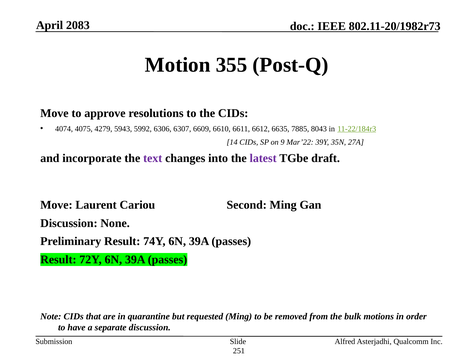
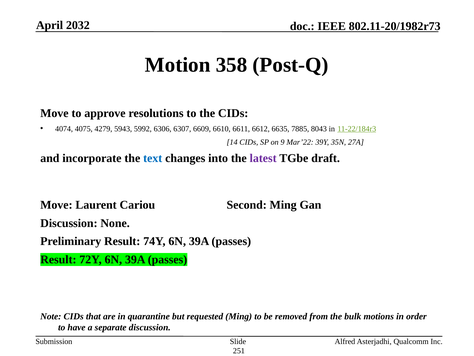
2083: 2083 -> 2032
355: 355 -> 358
text colour: purple -> blue
